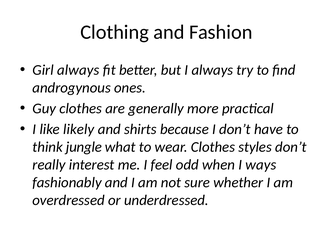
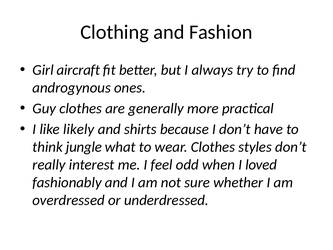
Girl always: always -> aircraft
ways: ways -> loved
